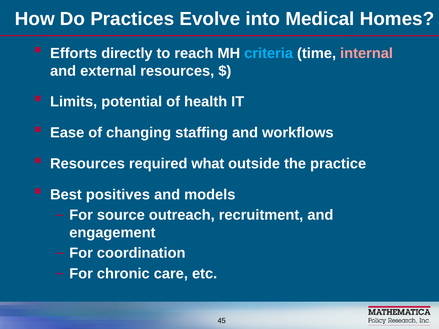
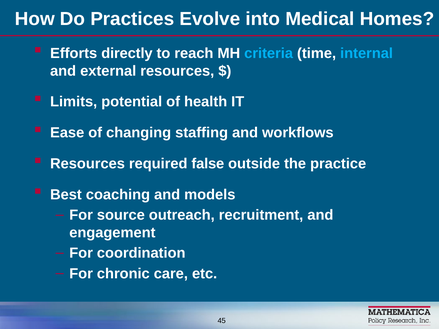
internal colour: pink -> light blue
what: what -> false
positives: positives -> coaching
